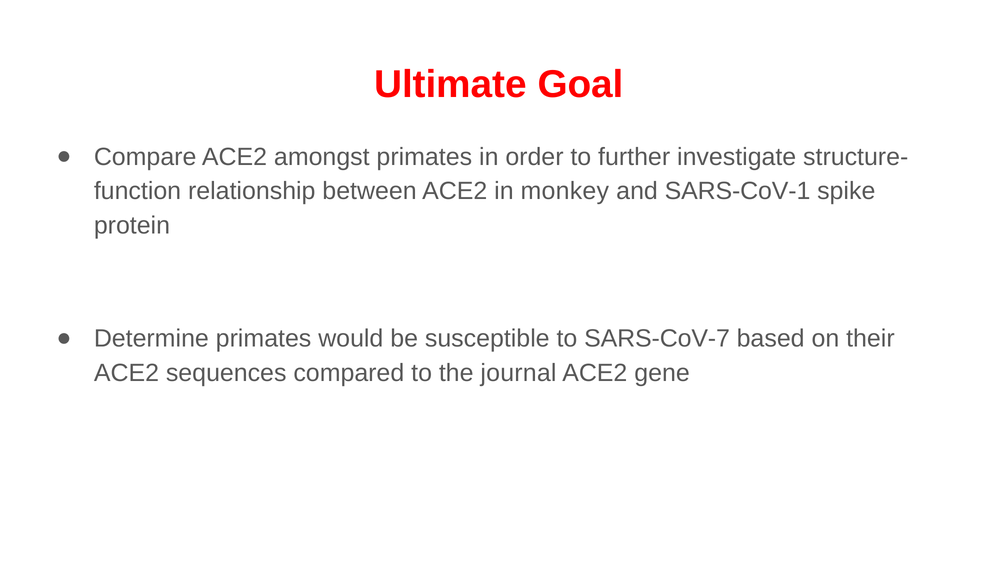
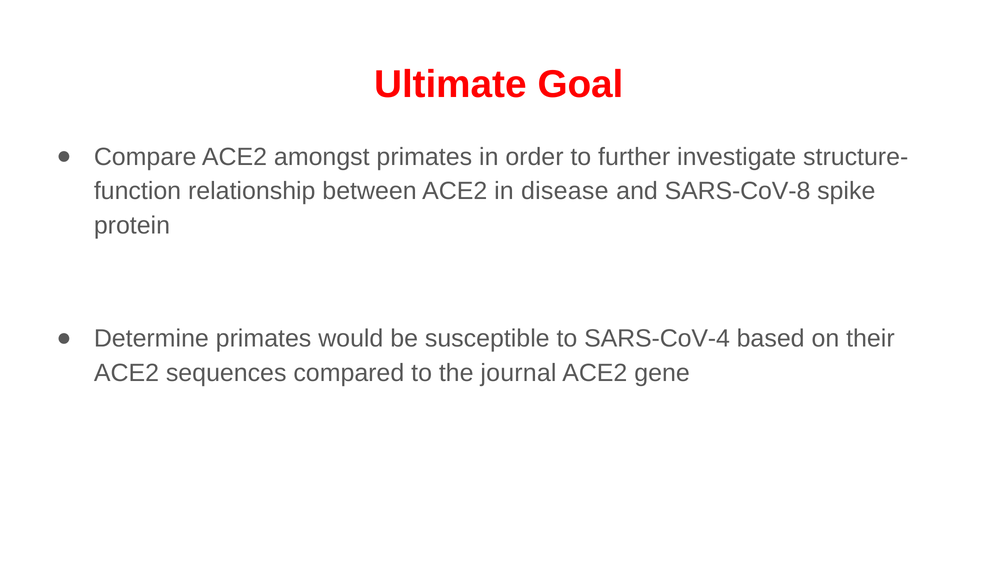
monkey: monkey -> disease
SARS-CoV-1: SARS-CoV-1 -> SARS-CoV-8
SARS-CoV-7: SARS-CoV-7 -> SARS-CoV-4
